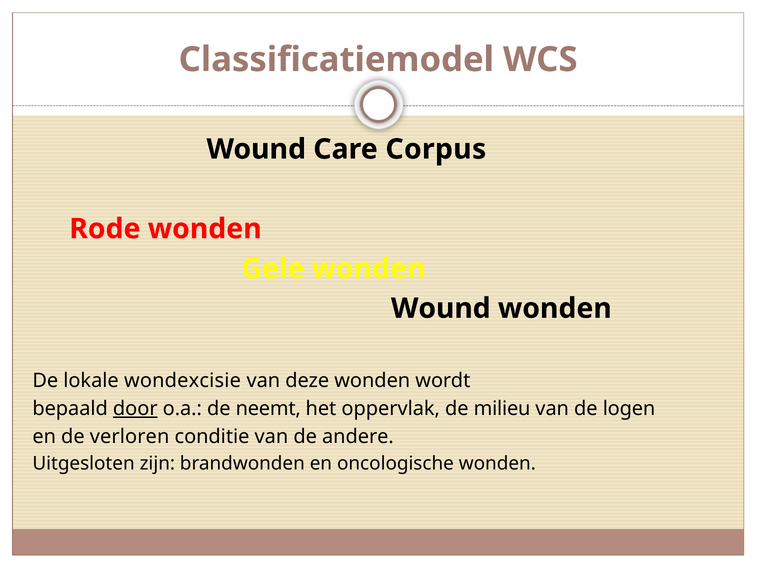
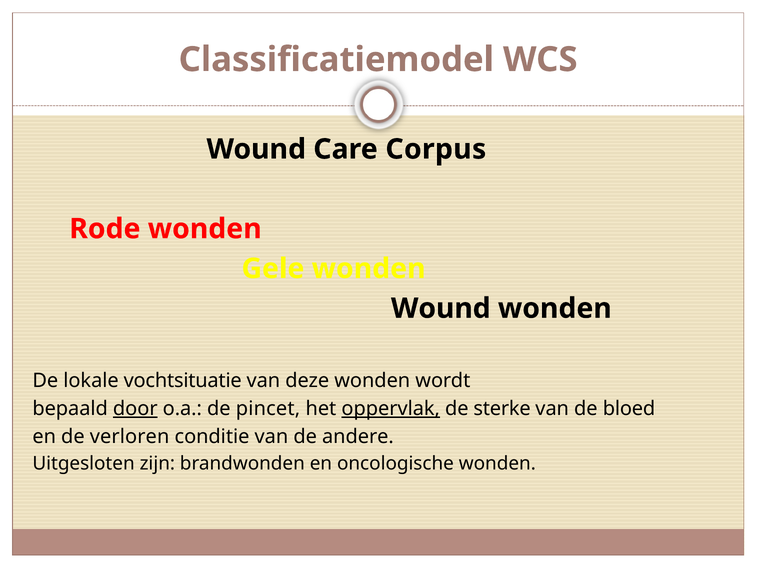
wondexcisie: wondexcisie -> vochtsituatie
neemt: neemt -> pincet
oppervlak underline: none -> present
milieu: milieu -> sterke
logen: logen -> bloed
